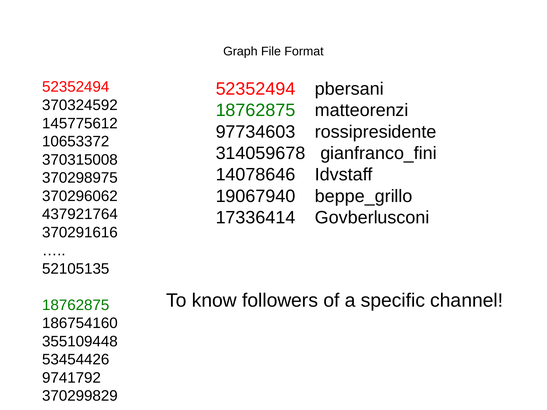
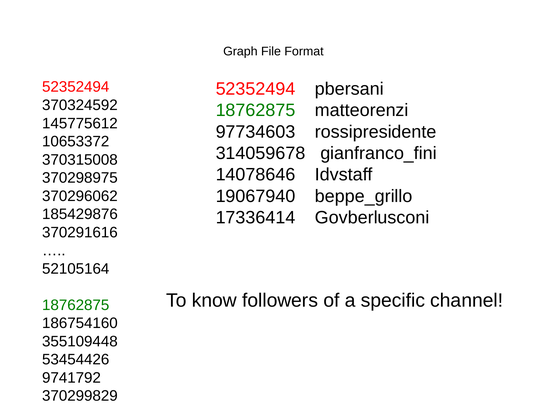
437921764: 437921764 -> 185429876
52105135: 52105135 -> 52105164
